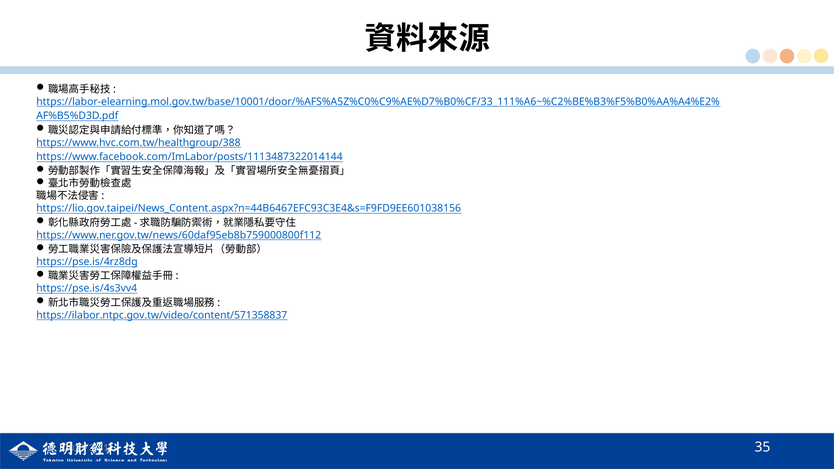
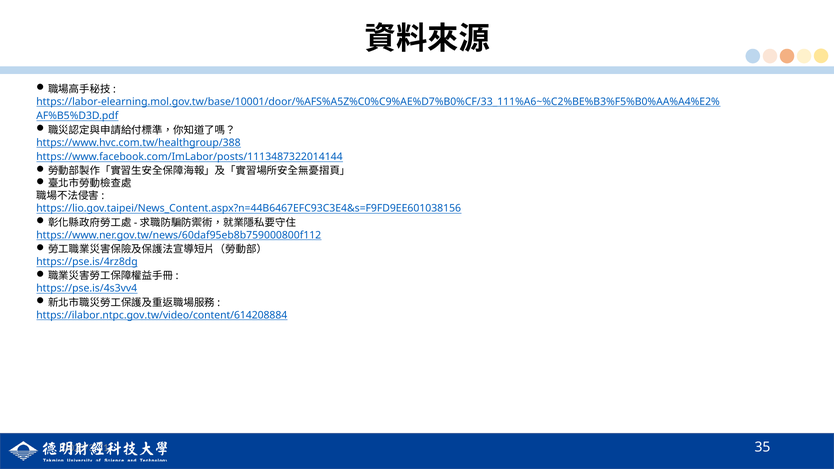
https://ilabor.ntpc.gov.tw/video/content/571358837: https://ilabor.ntpc.gov.tw/video/content/571358837 -> https://ilabor.ntpc.gov.tw/video/content/614208884
